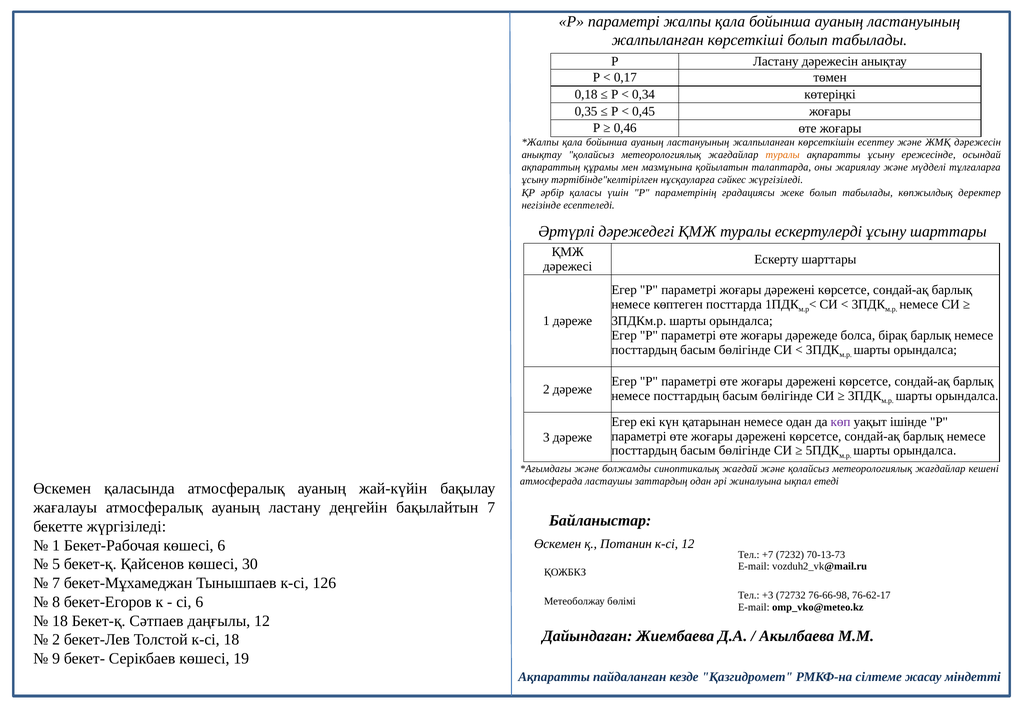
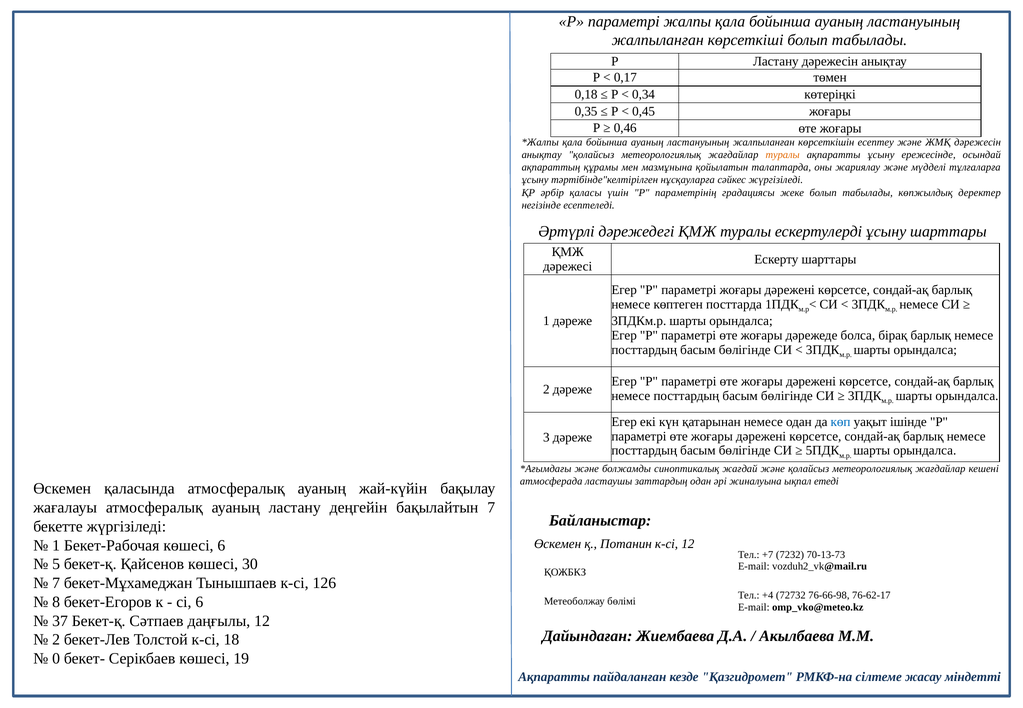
көп colour: purple -> blue
+3: +3 -> +4
18 at (60, 621): 18 -> 37
9: 9 -> 0
